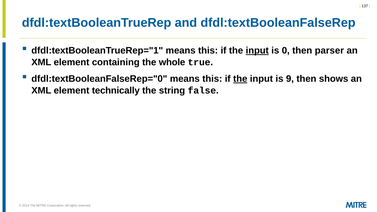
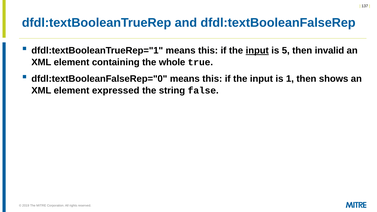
0: 0 -> 5
parser: parser -> invalid
the at (240, 79) underline: present -> none
9: 9 -> 1
technically: technically -> expressed
